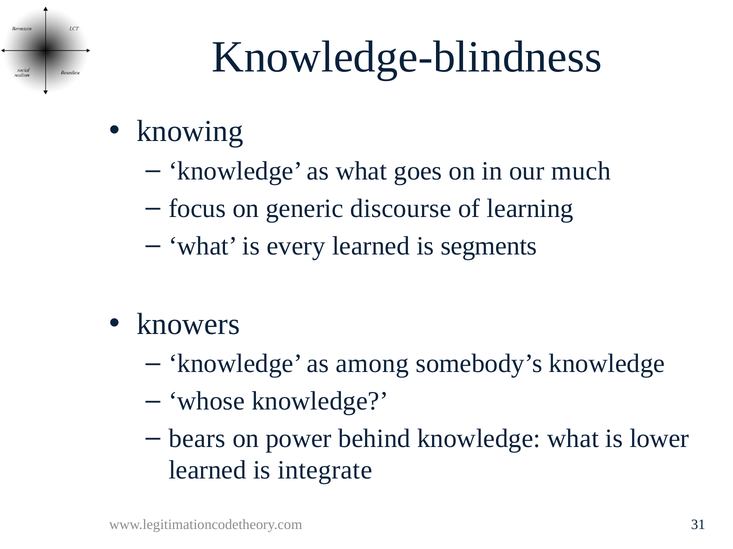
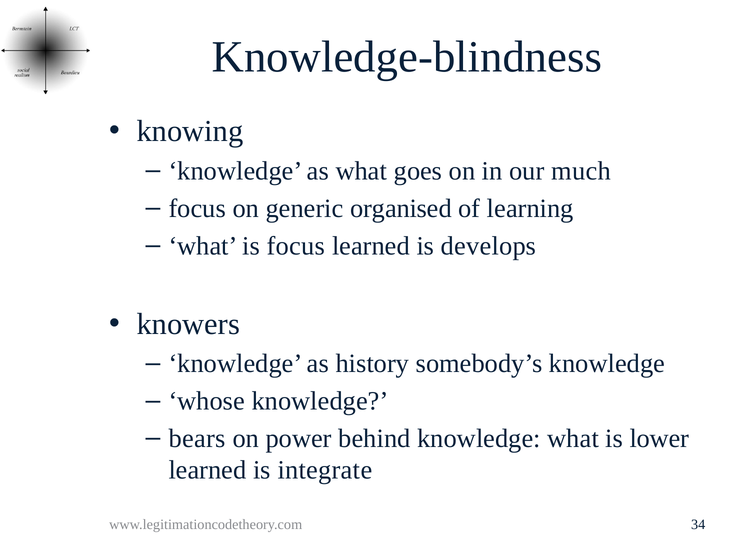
discourse: discourse -> organised
is every: every -> focus
segments: segments -> develops
among: among -> history
31: 31 -> 34
